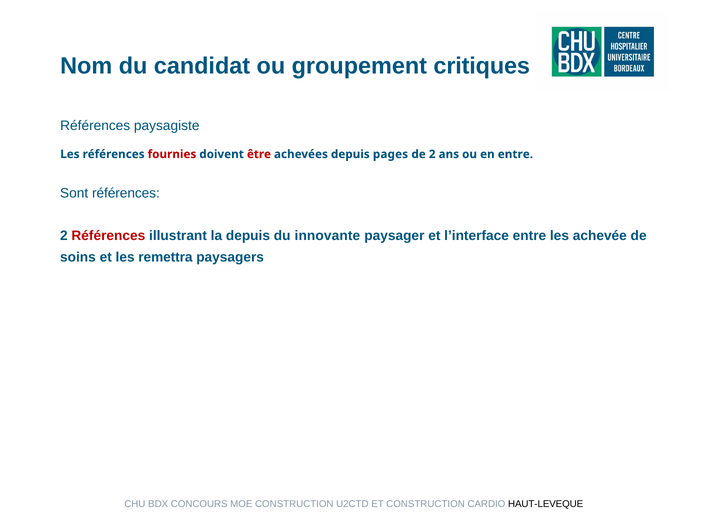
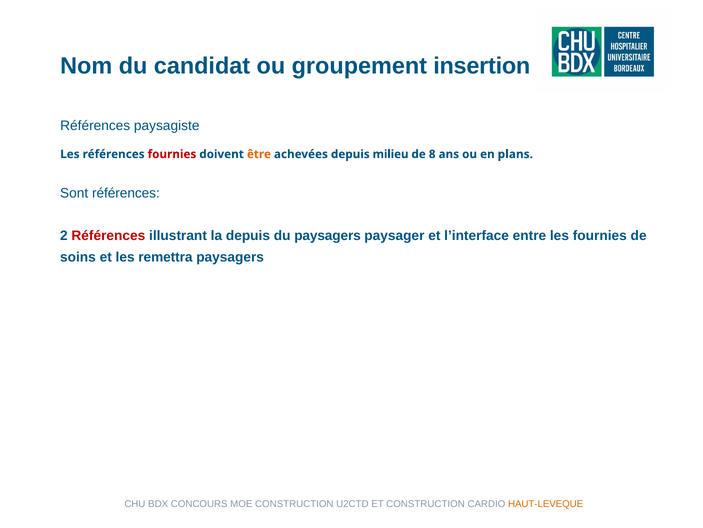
critiques: critiques -> insertion
être colour: red -> orange
pages: pages -> milieu
de 2: 2 -> 8
en entre: entre -> plans
du innovante: innovante -> paysagers
les achevée: achevée -> fournies
HAUT-LEVEQUE colour: black -> orange
